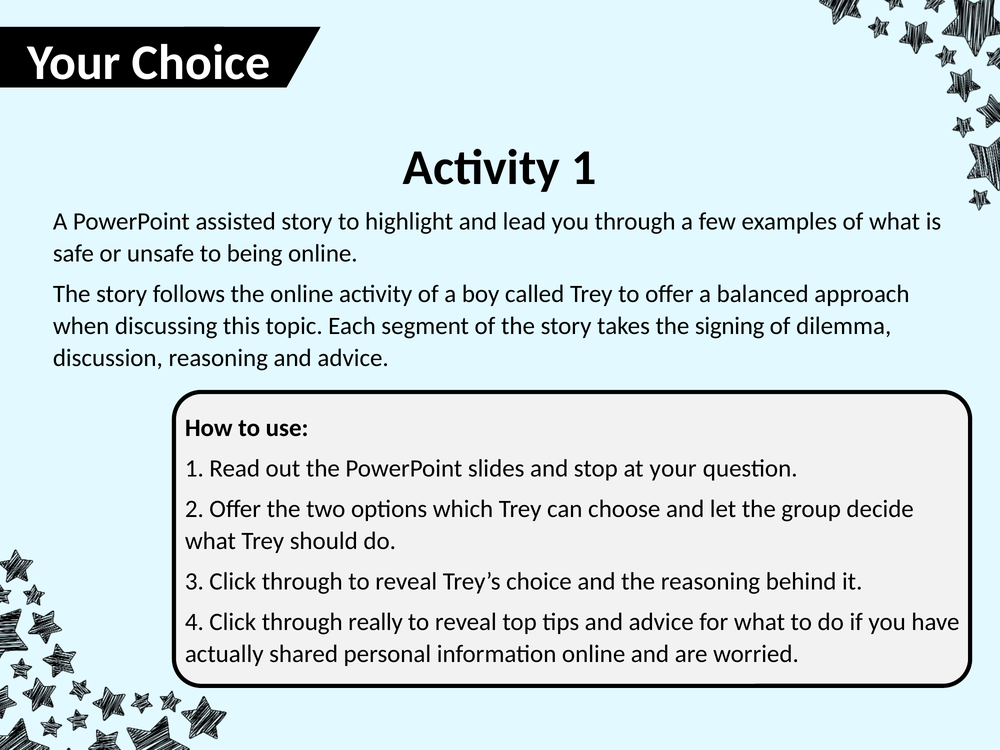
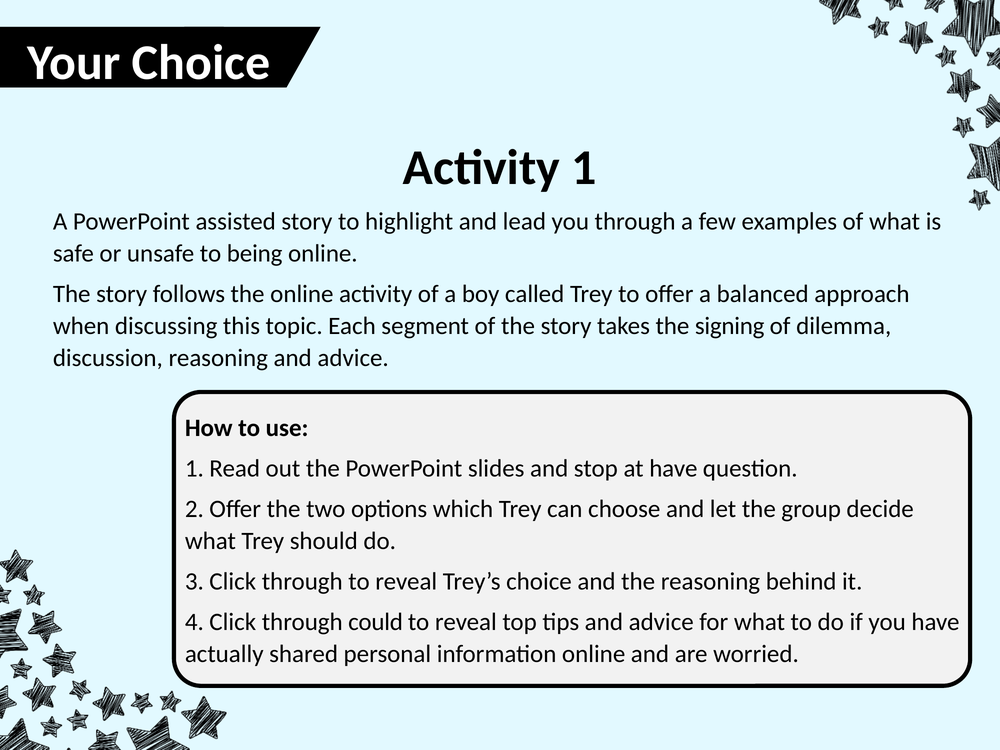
at your: your -> have
really: really -> could
